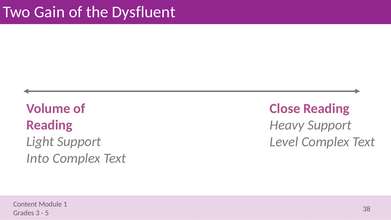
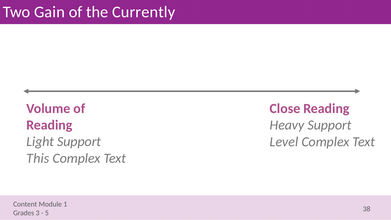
Dysfluent: Dysfluent -> Currently
Into: Into -> This
